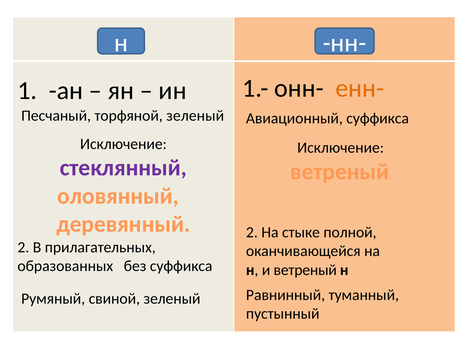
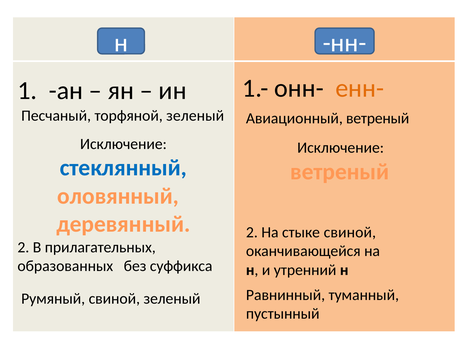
Авиационный суффикса: суффикса -> ветреный
стеклянный colour: purple -> blue
стыке полной: полной -> свиной
и ветреный: ветреный -> утренний
